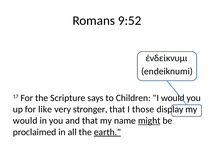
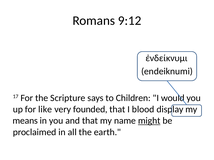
9:52: 9:52 -> 9:12
stronger: stronger -> founded
those: those -> blood
would at (25, 121): would -> means
earth underline: present -> none
